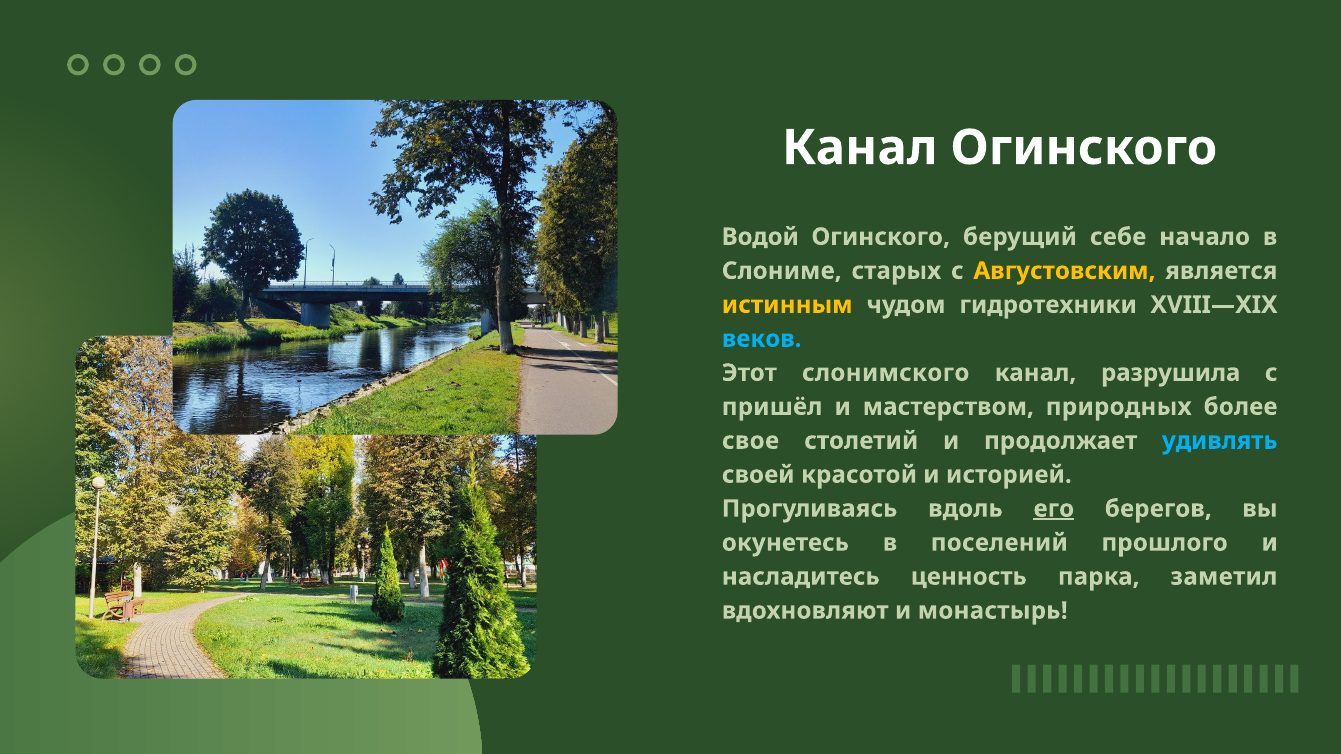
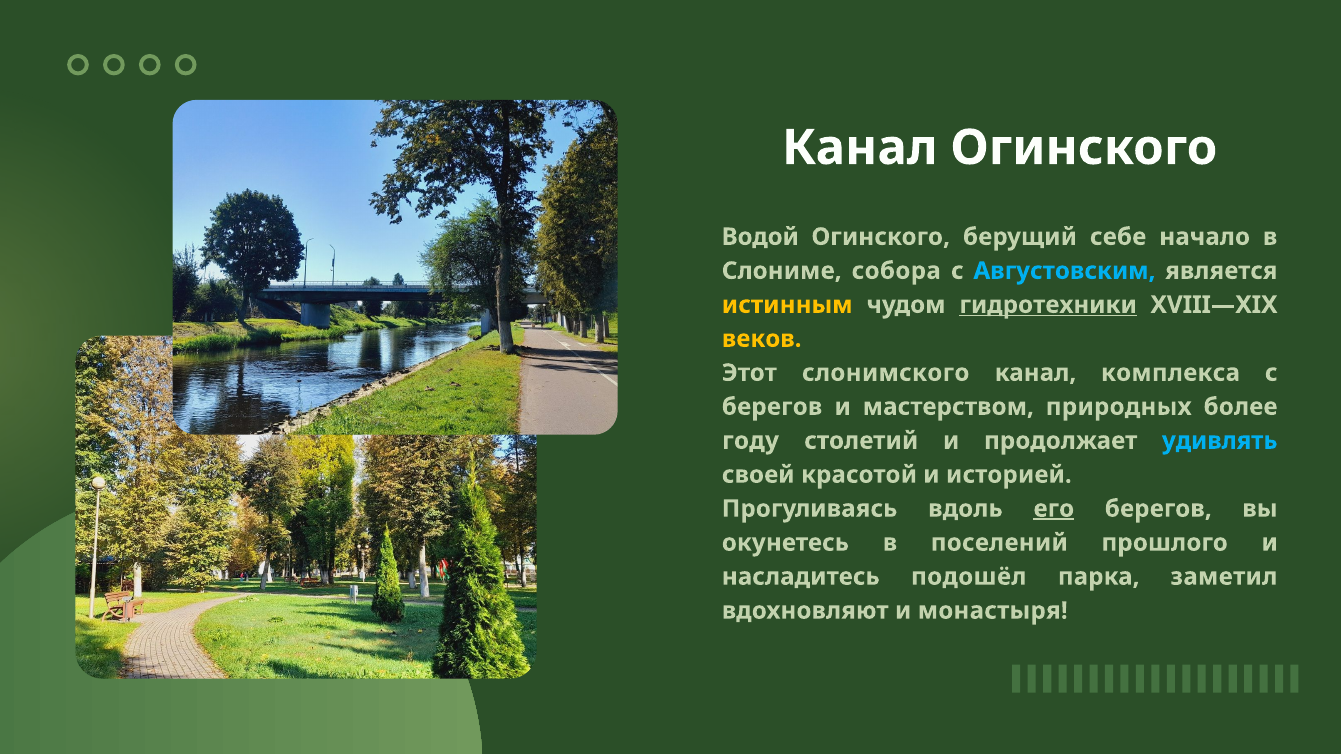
старых: старых -> собора
Августовским colour: yellow -> light blue
гидротехники underline: none -> present
веков colour: light blue -> yellow
разрушила: разрушила -> комплекса
пришёл at (772, 407): пришёл -> берегов
свое: свое -> году
ценность: ценность -> подошёл
монастырь: монастырь -> монастыря
